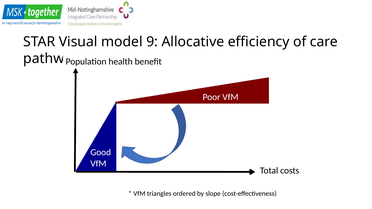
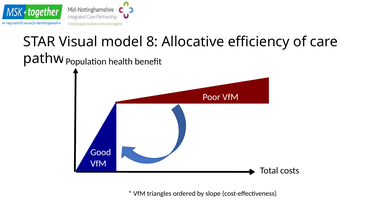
9: 9 -> 8
